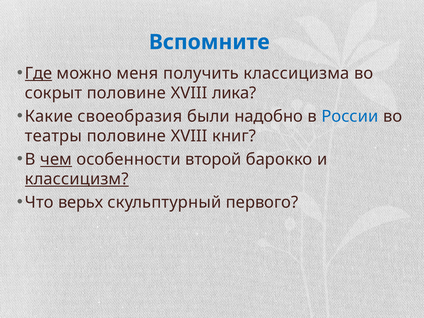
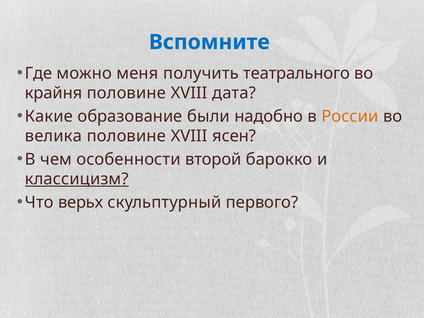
Где underline: present -> none
классицизма: классицизма -> театрального
сокрыт: сокрыт -> крайня
лика: лика -> дата
своеобразия: своеобразия -> образование
России colour: blue -> orange
театры: театры -> велика
книг: книг -> ясен
чем underline: present -> none
